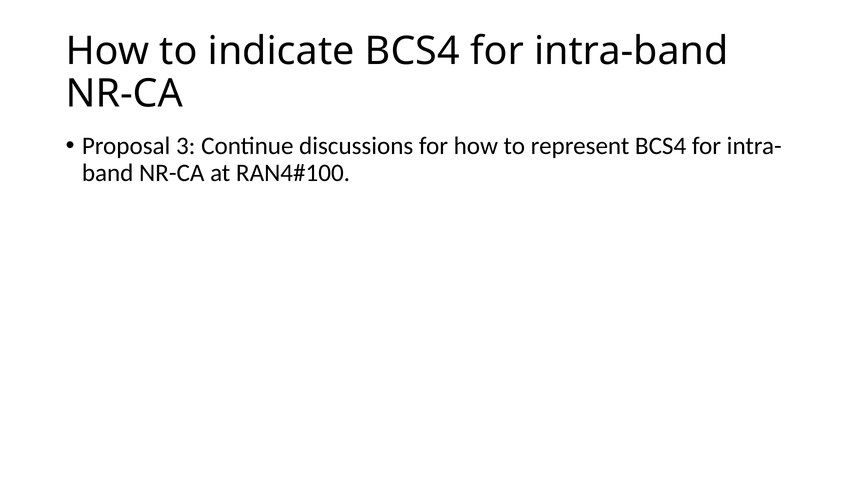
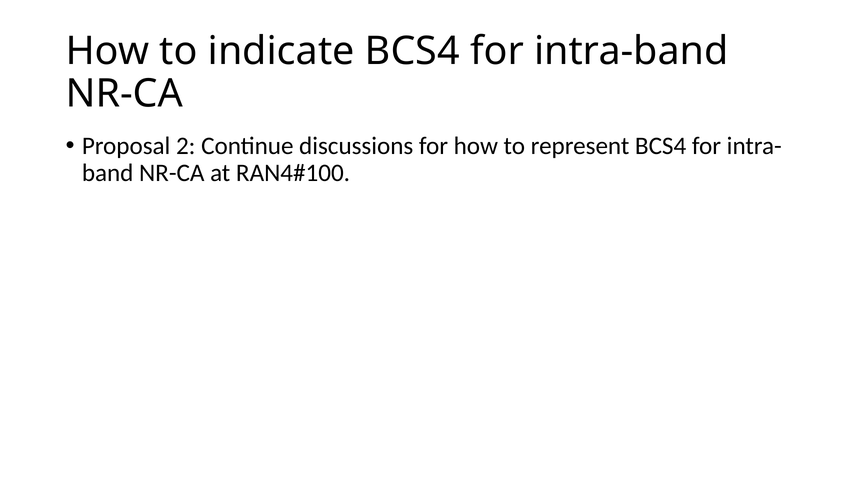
3: 3 -> 2
